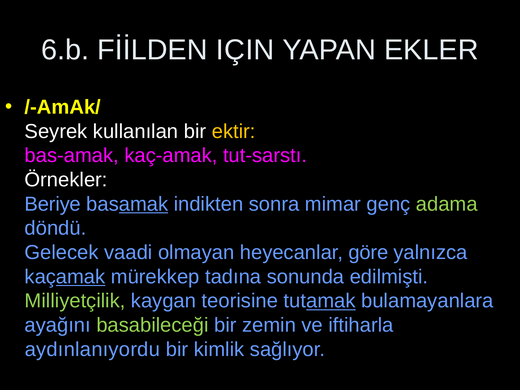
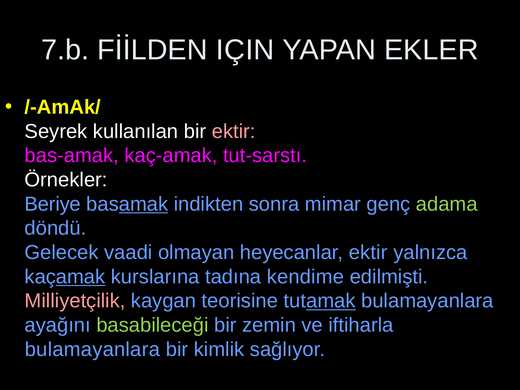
6.b: 6.b -> 7.b
ektir at (234, 131) colour: yellow -> pink
heyecanlar göre: göre -> ektir
mürekkep: mürekkep -> kurslarına
sonunda: sonunda -> kendime
Milliyetçilik colour: light green -> pink
aydınlanıyordu at (92, 349): aydınlanıyordu -> bulamayanlara
